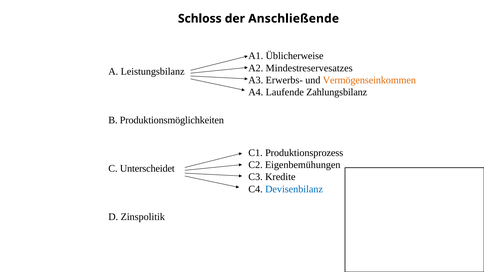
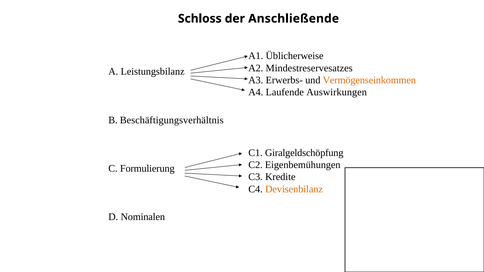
Zahlungsbilanz: Zahlungsbilanz -> Auswirkungen
Produktionsmöglichkeiten: Produktionsmöglichkeiten -> Beschäftigungsverhältnis
Produktionsprozess: Produktionsprozess -> Giralgeldschöpfung
Unterscheidet: Unterscheidet -> Formulierung
Devisenbilanz colour: blue -> orange
Zinspolitik: Zinspolitik -> Nominalen
